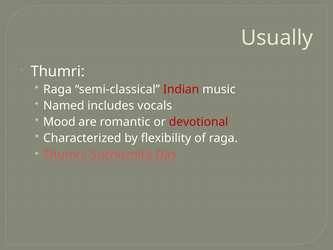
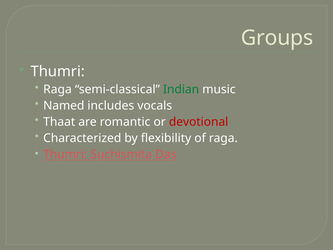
Usually: Usually -> Groups
Indian colour: red -> green
Mood: Mood -> Thaat
